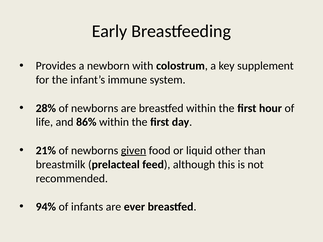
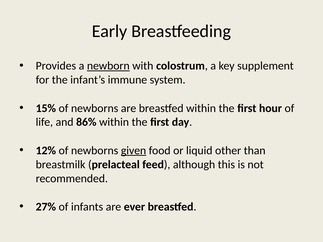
newborn underline: none -> present
28%: 28% -> 15%
21%: 21% -> 12%
94%: 94% -> 27%
